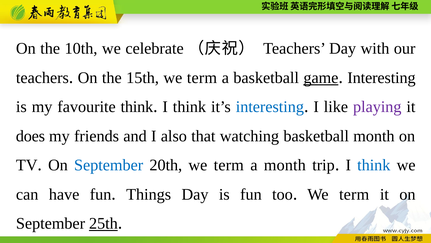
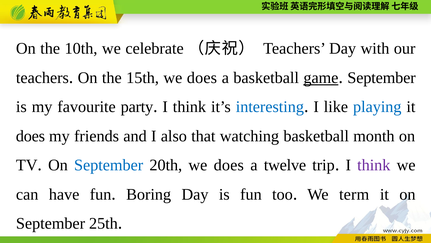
15th we term: term -> does
Interesting at (382, 78): Interesting -> September
favourite think: think -> party
playing colour: purple -> blue
20th we term: term -> does
a month: month -> twelve
think at (374, 165) colour: blue -> purple
Things: Things -> Boring
25th underline: present -> none
